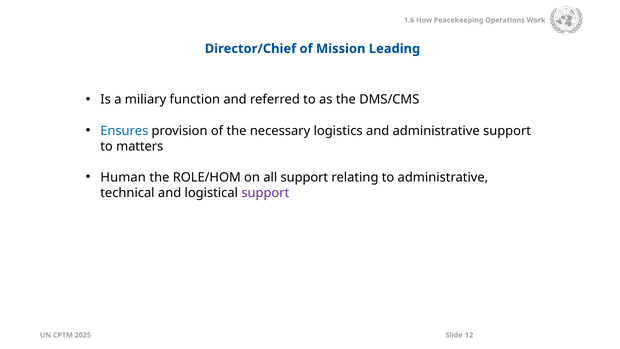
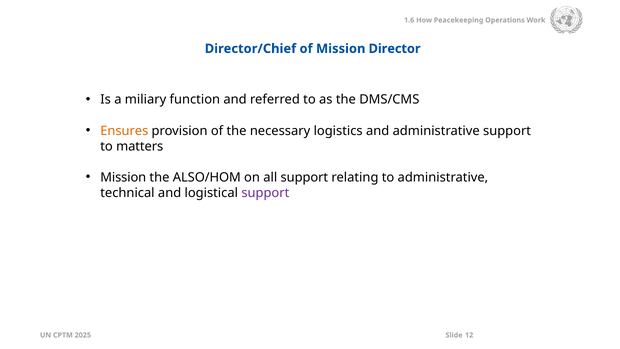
Leading: Leading -> Director
Ensures colour: blue -> orange
Human at (123, 177): Human -> Mission
ROLE/HOM: ROLE/HOM -> ALSO/HOM
